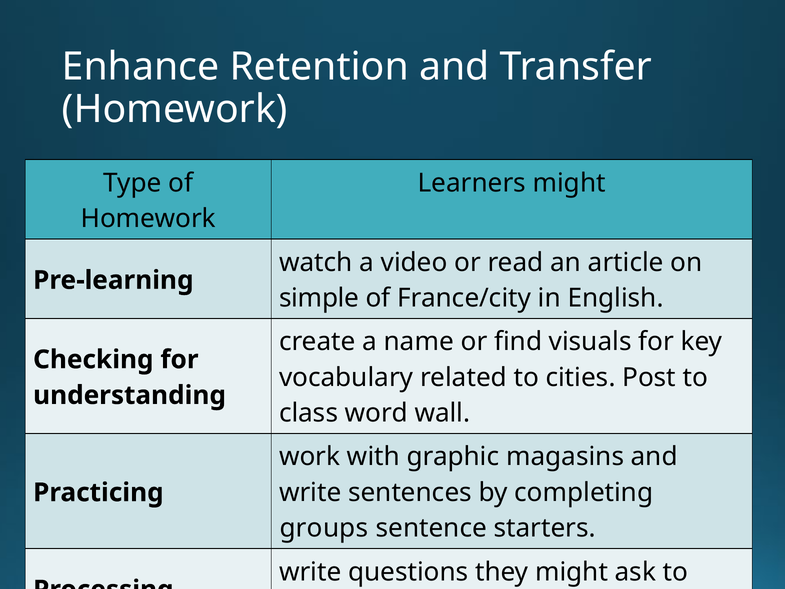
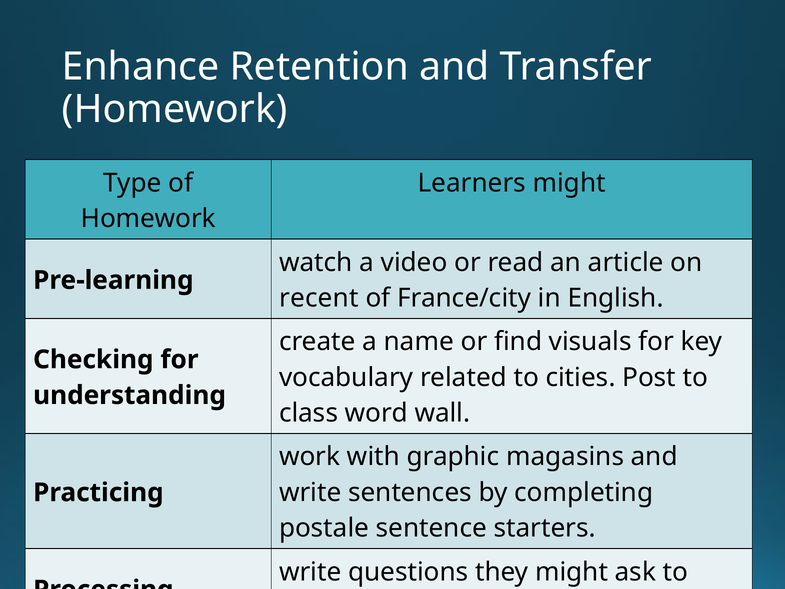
simple: simple -> recent
groups: groups -> postale
